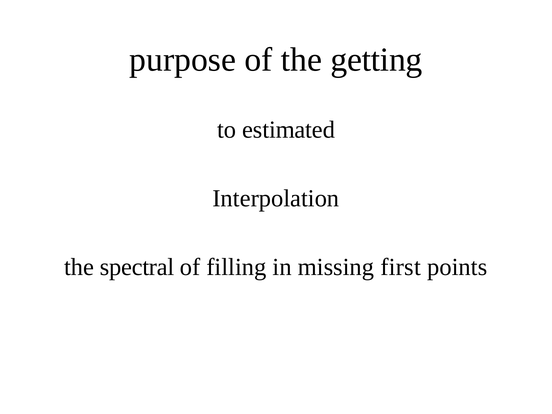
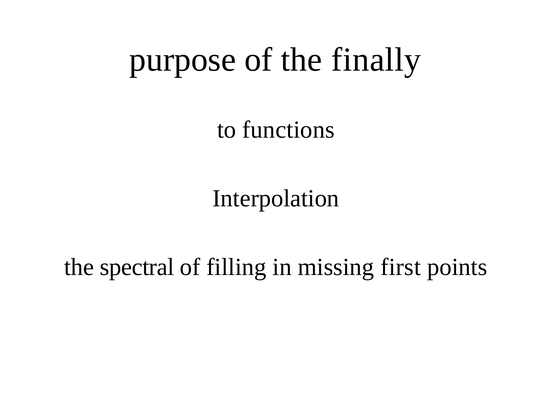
getting: getting -> finally
estimated: estimated -> functions
